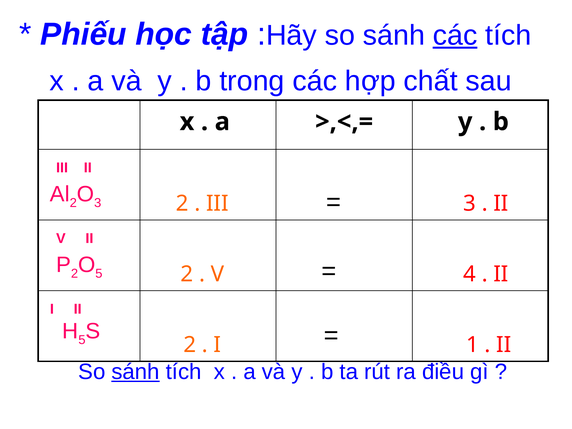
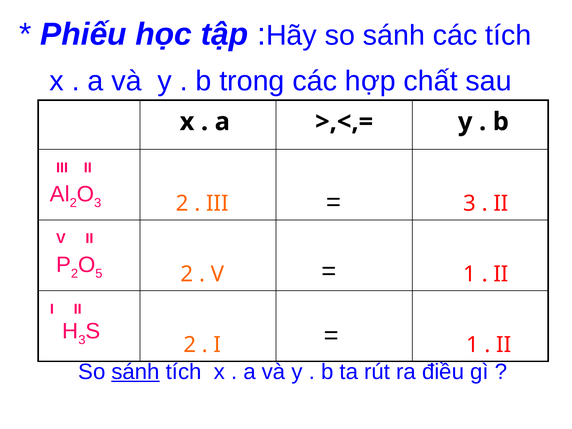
các at (455, 35) underline: present -> none
V 4: 4 -> 1
5 at (82, 340): 5 -> 3
